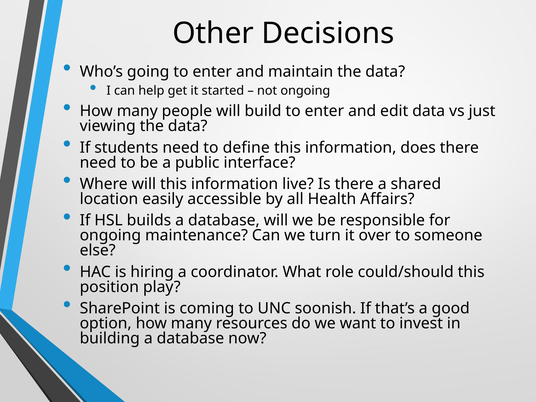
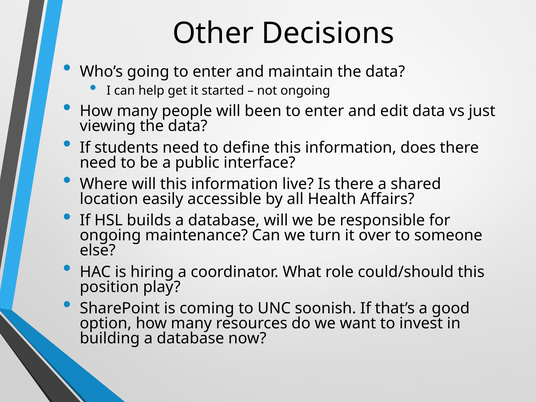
build: build -> been
